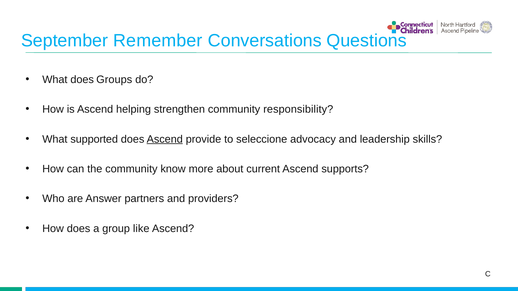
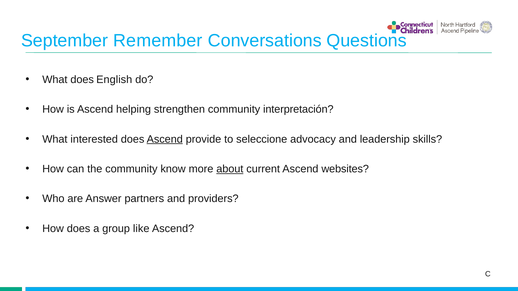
Groups: Groups -> English
responsibility: responsibility -> interpretación
supported: supported -> interested
about underline: none -> present
supports: supports -> websites
